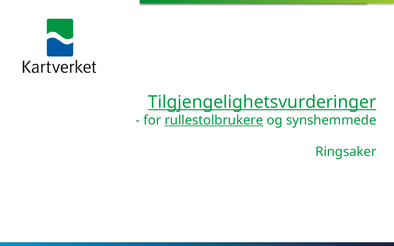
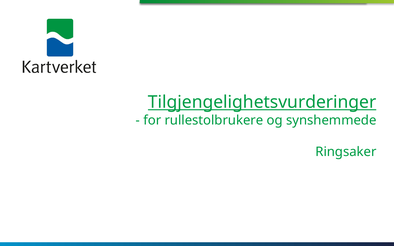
rullestolbrukere underline: present -> none
